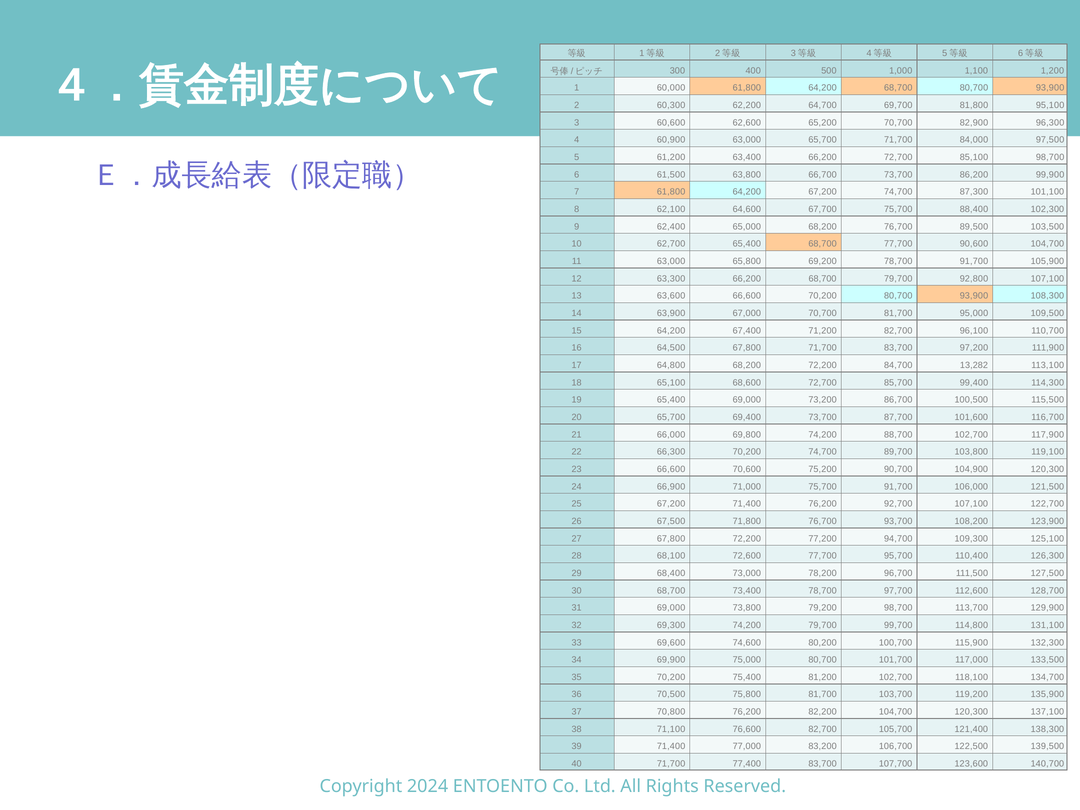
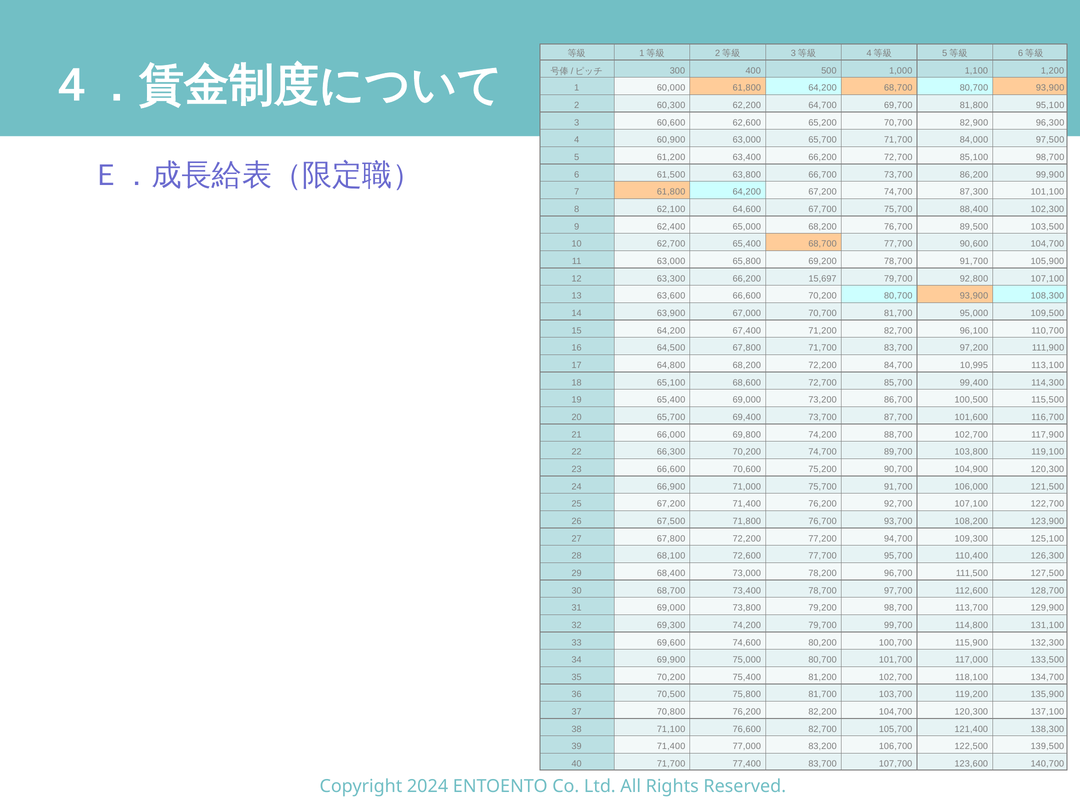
66,200 68,700: 68,700 -> 15,697
13,282: 13,282 -> 10,995
